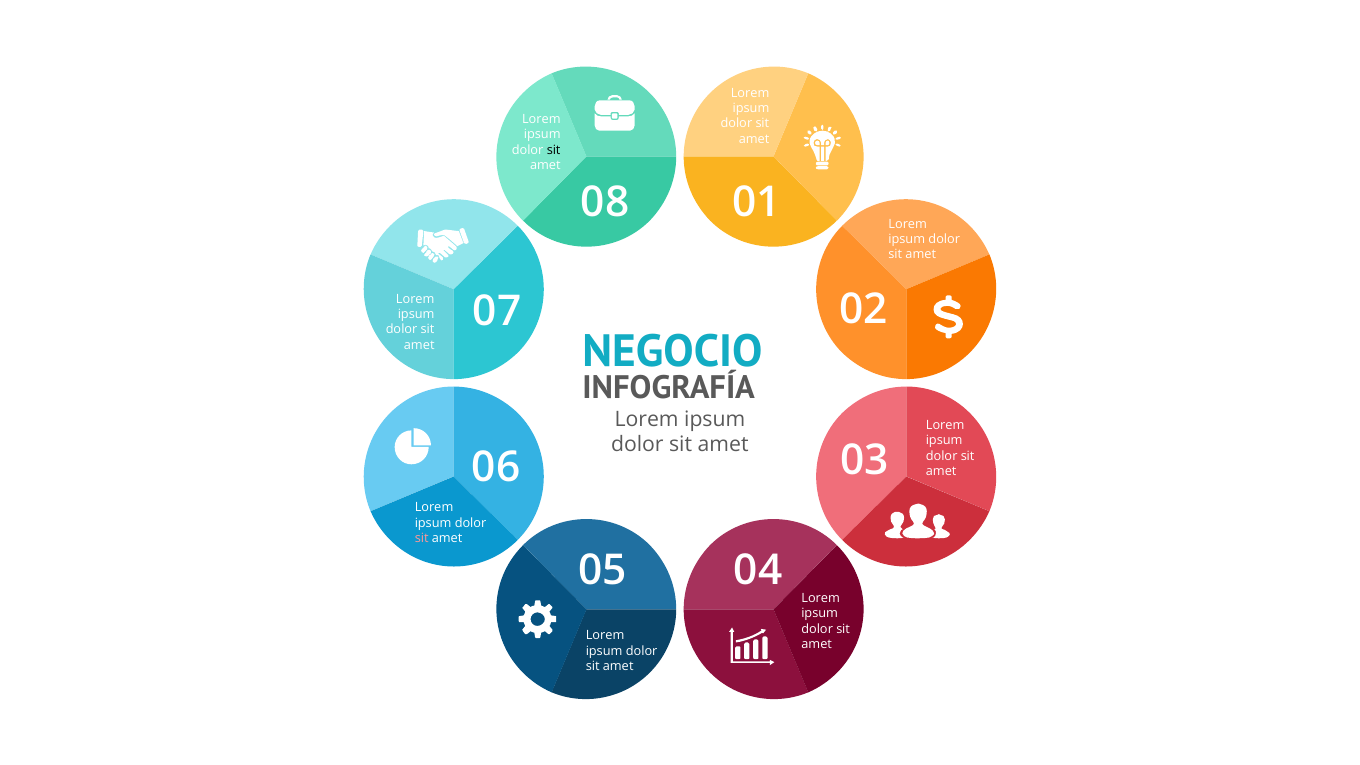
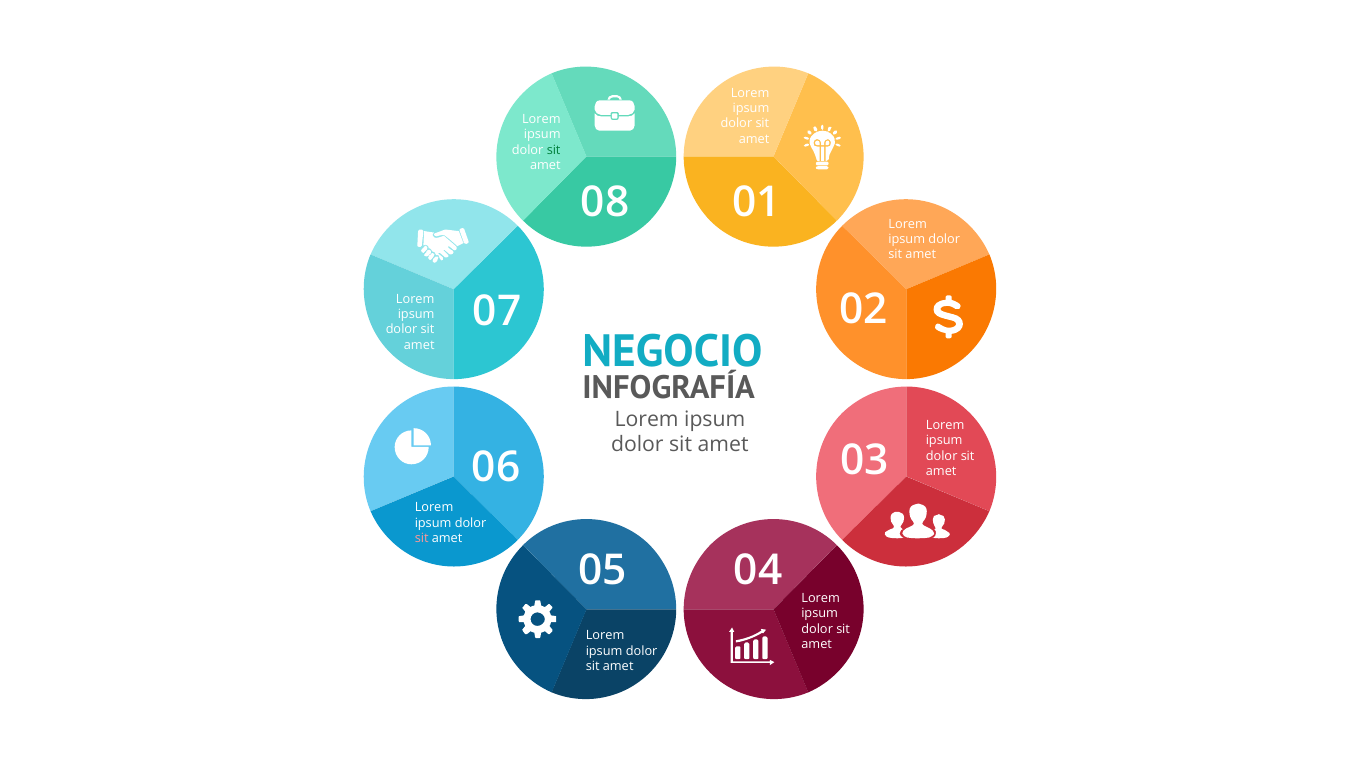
sit at (554, 150) colour: black -> green
